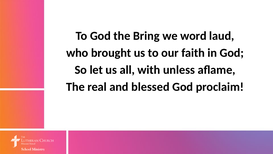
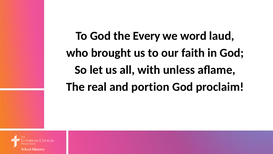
Bring: Bring -> Every
blessed: blessed -> portion
